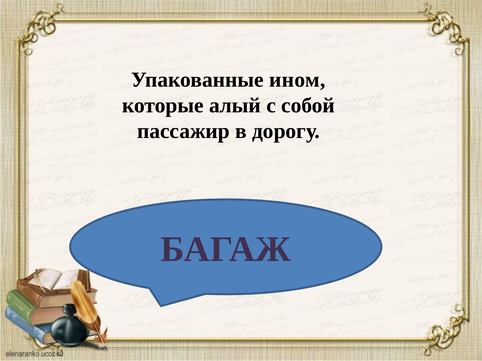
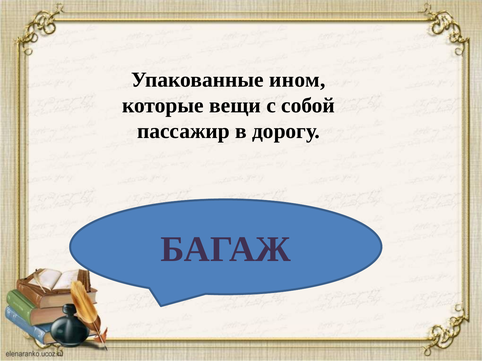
алый: алый -> вещи
